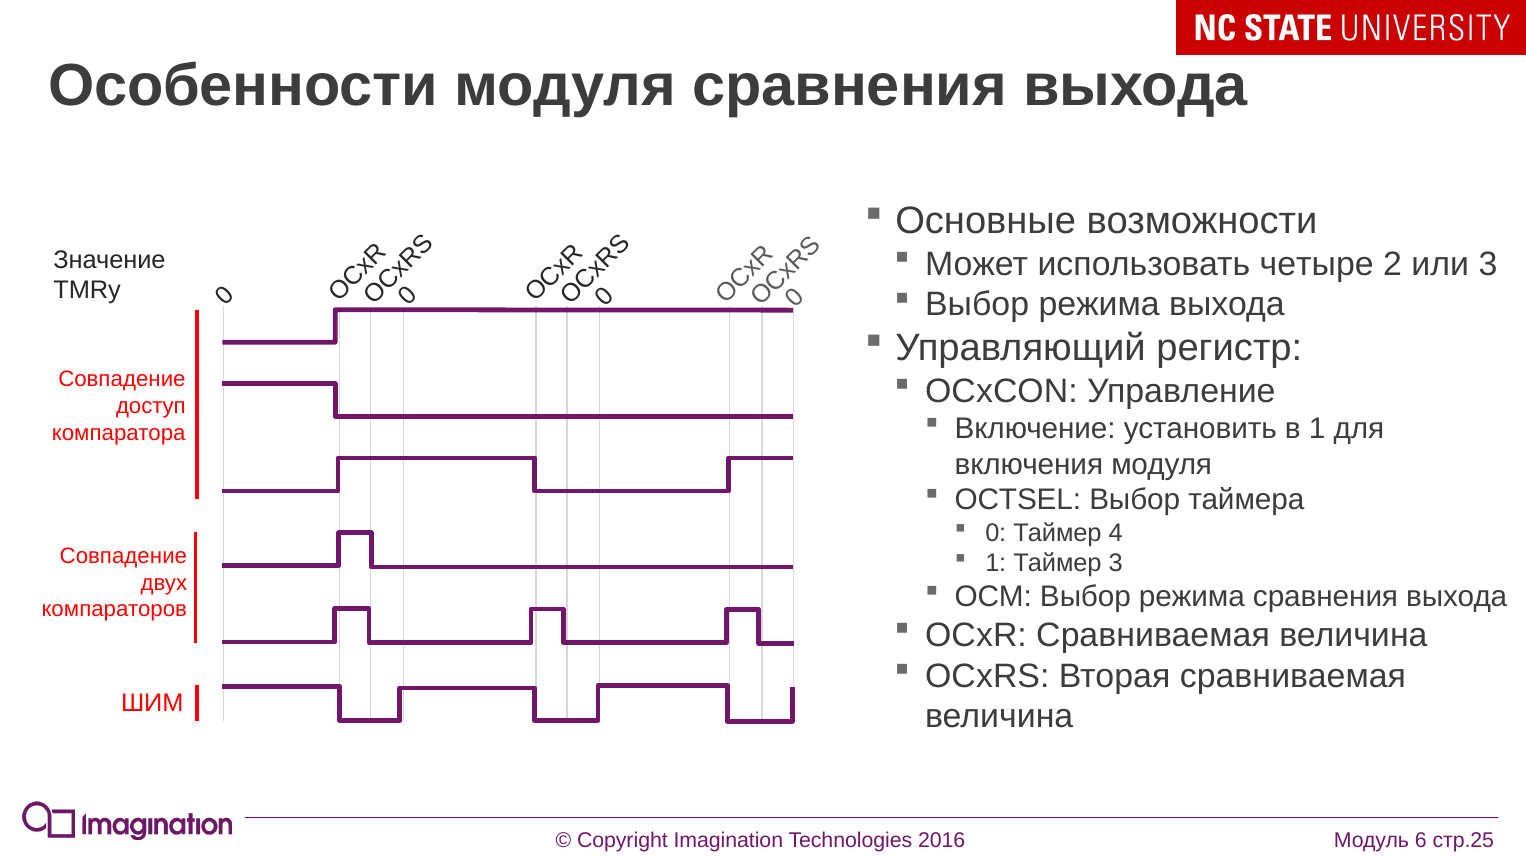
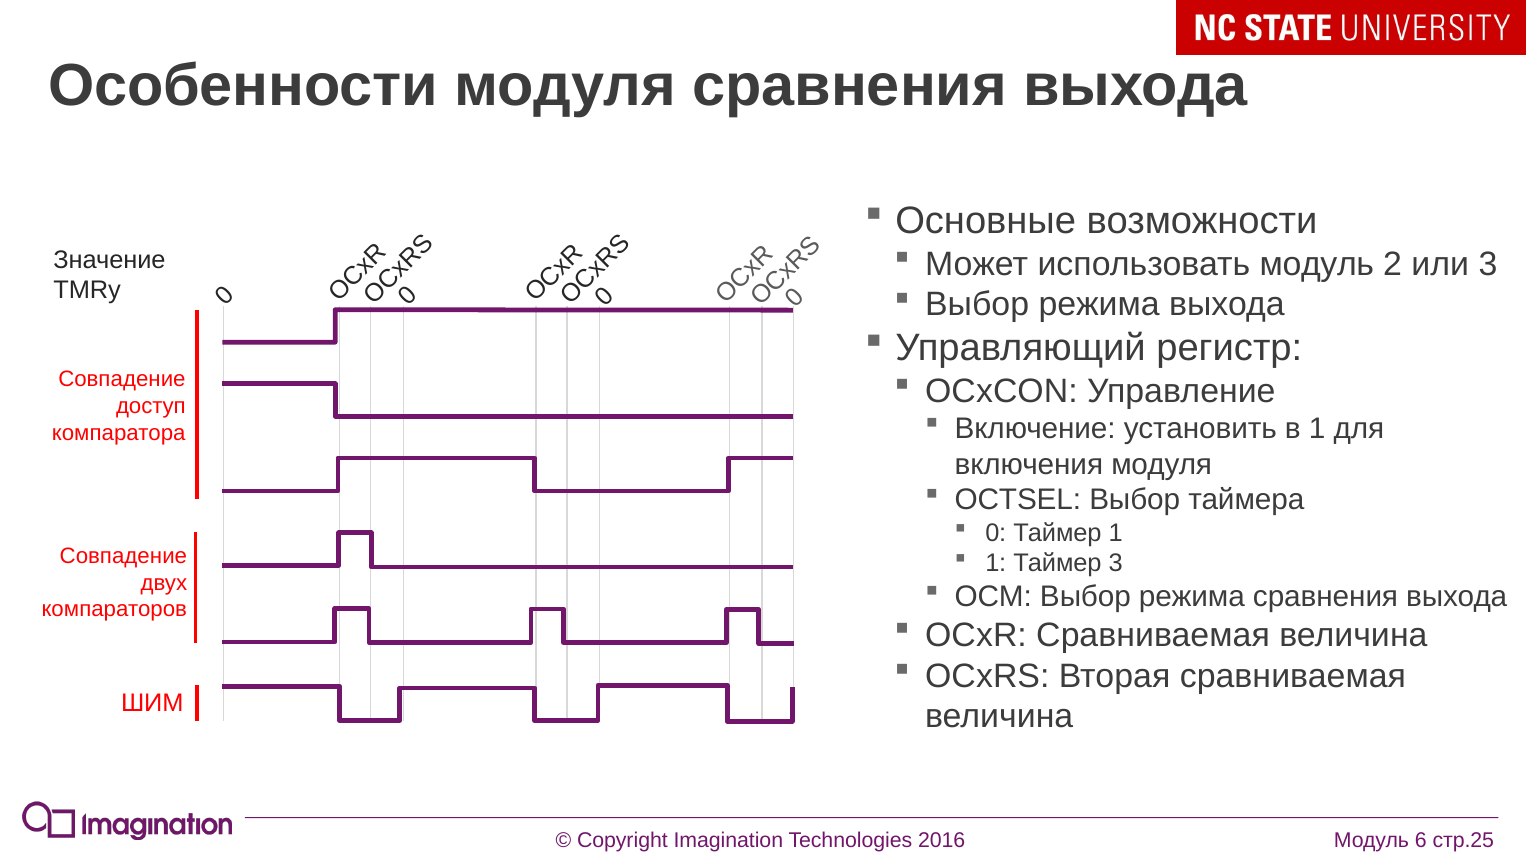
использовать четыре: четыре -> модуль
Таймер 4: 4 -> 1
